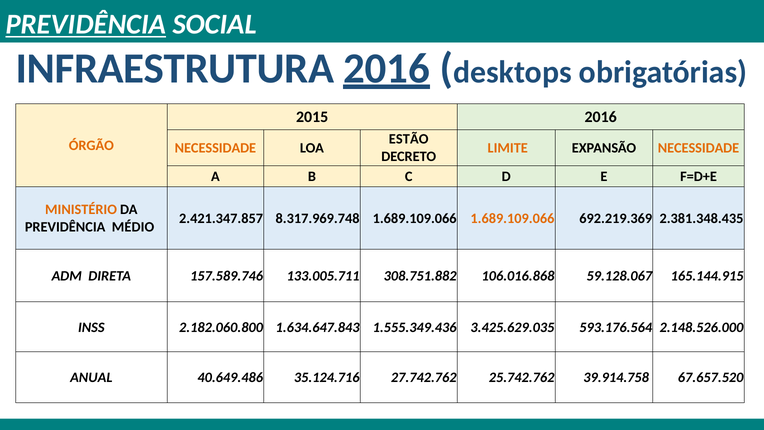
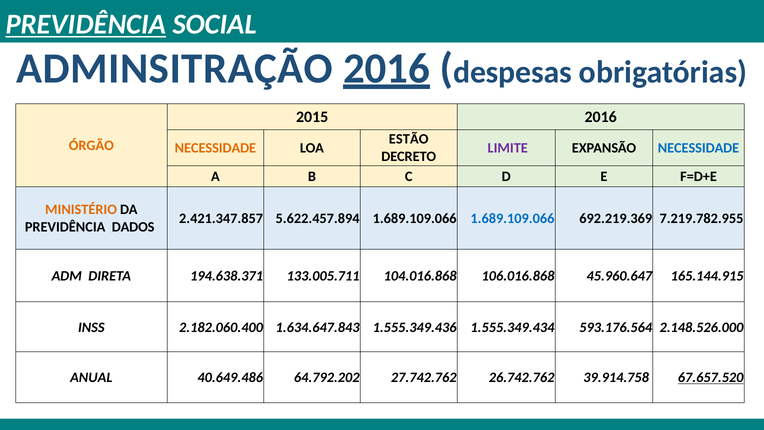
INFRAESTRUTURA: INFRAESTRUTURA -> ADMINSITRAÇÃO
desktops: desktops -> despesas
LIMITE colour: orange -> purple
NECESSIDADE at (699, 148) colour: orange -> blue
8.317.969.748: 8.317.969.748 -> 5.622.457.894
1.689.109.066 at (512, 218) colour: orange -> blue
2.381.348.435: 2.381.348.435 -> 7.219.782.955
MÉDIO: MÉDIO -> DADOS
157.589.746: 157.589.746 -> 194.638.371
308.751.882: 308.751.882 -> 104.016.868
59.128.067: 59.128.067 -> 45.960.647
2.182.060.800: 2.182.060.800 -> 2.182.060.400
3.425.629.035: 3.425.629.035 -> 1.555.349.434
35.124.716: 35.124.716 -> 64.792.202
25.742.762: 25.742.762 -> 26.742.762
67.657.520 underline: none -> present
